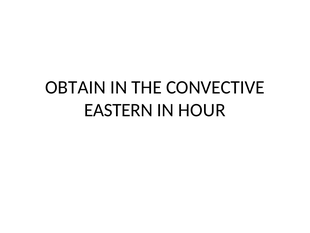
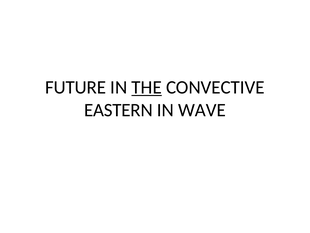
OBTAIN: OBTAIN -> FUTURE
THE underline: none -> present
HOUR: HOUR -> WAVE
